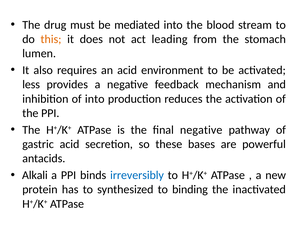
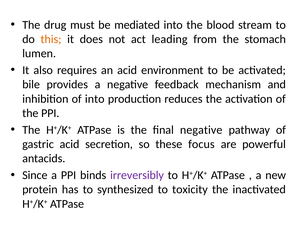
less: less -> bile
bases: bases -> focus
Alkali: Alkali -> Since
irreversibly colour: blue -> purple
binding: binding -> toxicity
